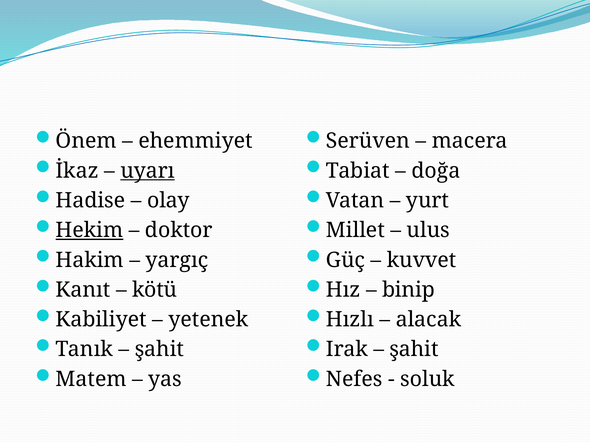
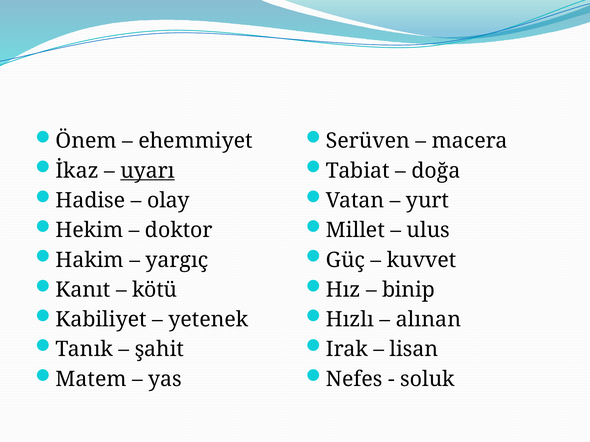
Hekim underline: present -> none
alacak: alacak -> alınan
şahit at (414, 350): şahit -> lisan
